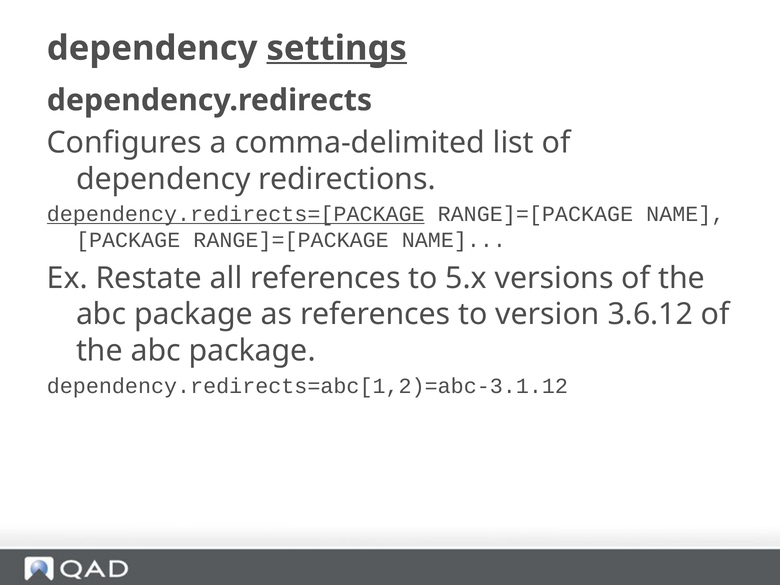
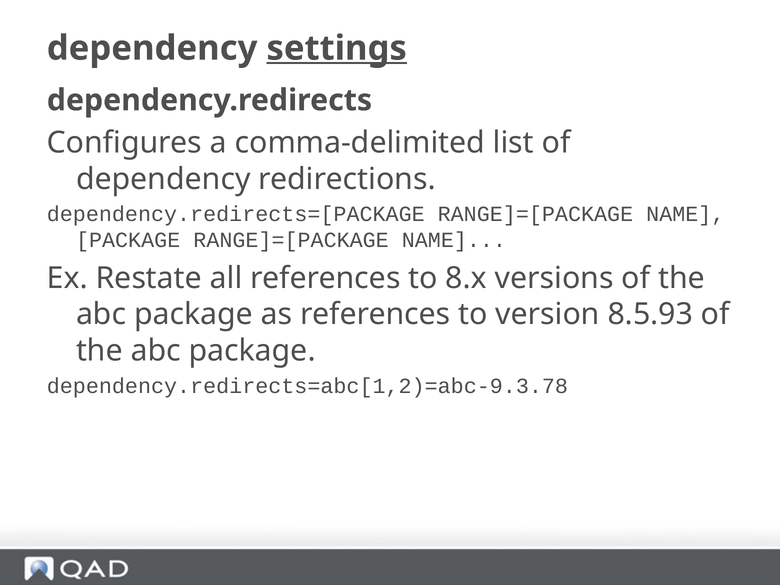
dependency.redirects=[PACKAGE underline: present -> none
5.x: 5.x -> 8.x
3.6.12: 3.6.12 -> 8.5.93
dependency.redirects=abc[1,2)=abc-3.1.12: dependency.redirects=abc[1,2)=abc-3.1.12 -> dependency.redirects=abc[1,2)=abc-9.3.78
